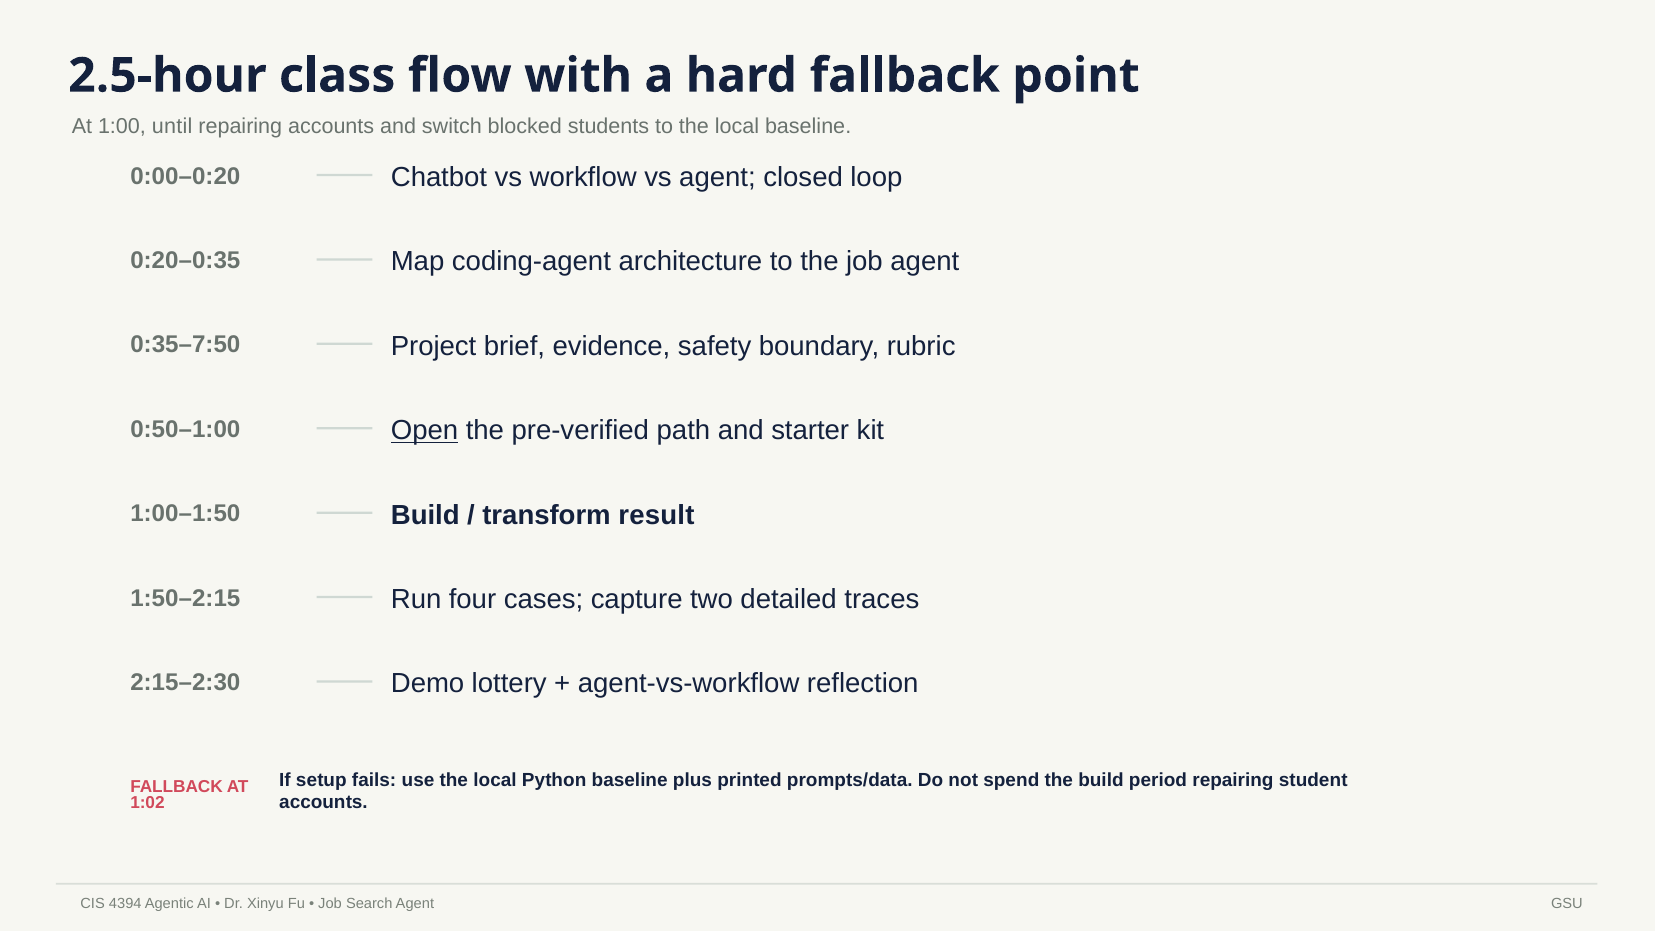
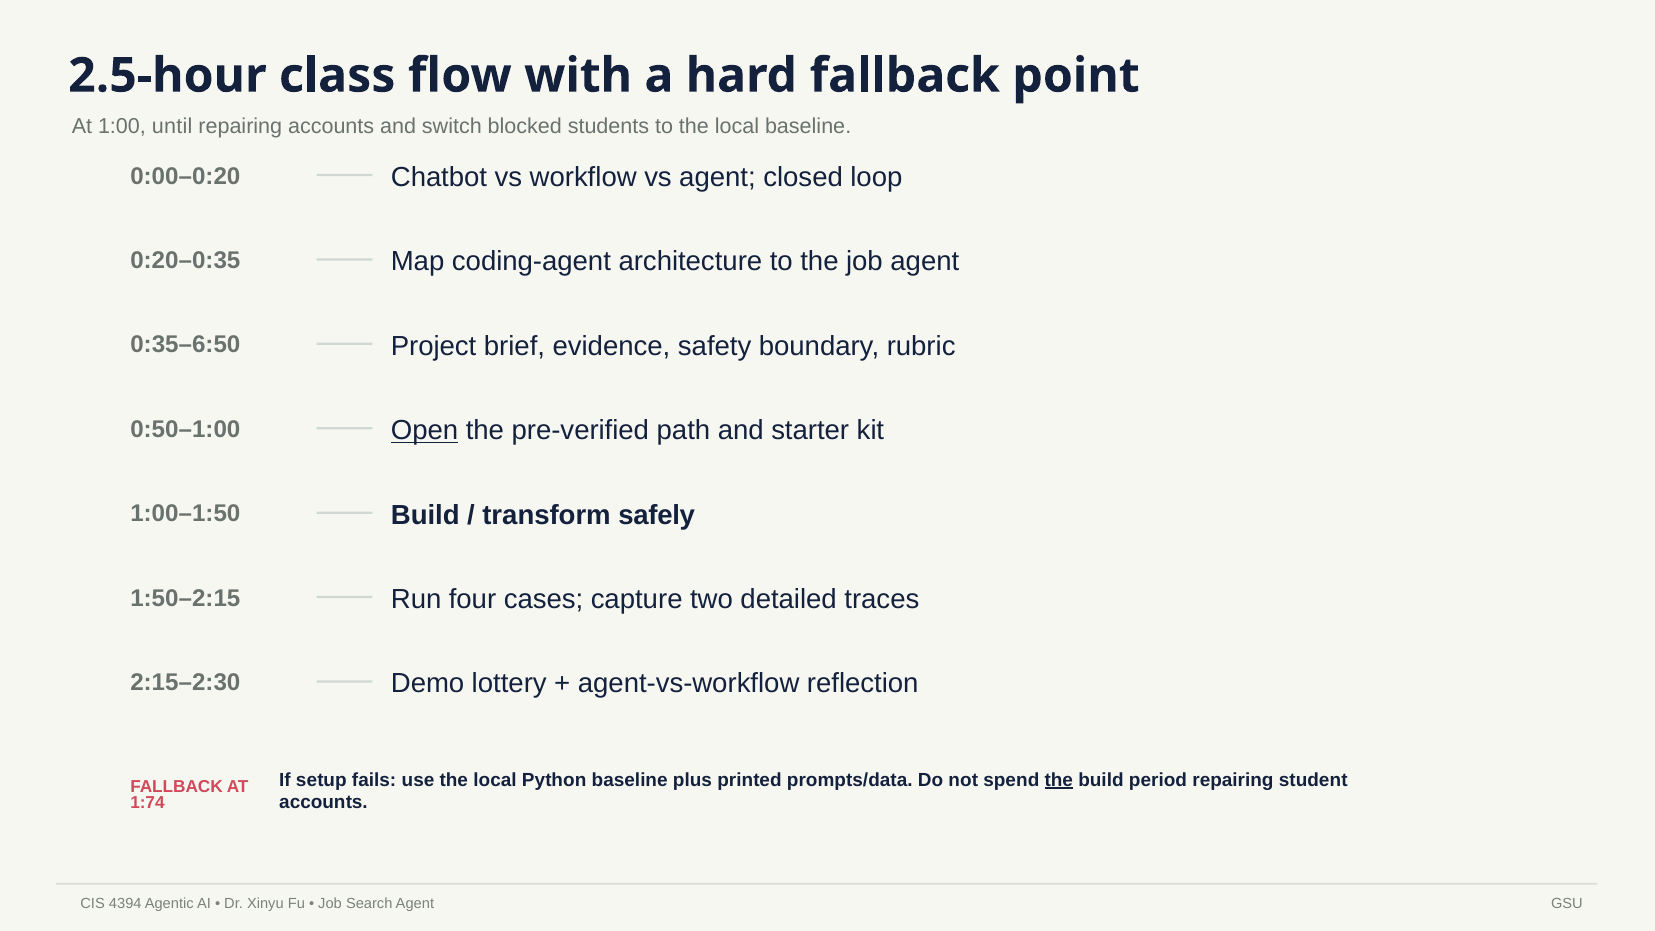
0:35–7:50: 0:35–7:50 -> 0:35–6:50
result: result -> safely
the at (1059, 780) underline: none -> present
1:02: 1:02 -> 1:74
